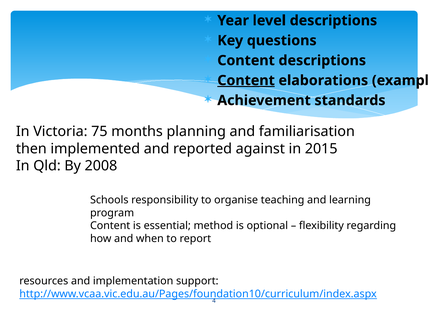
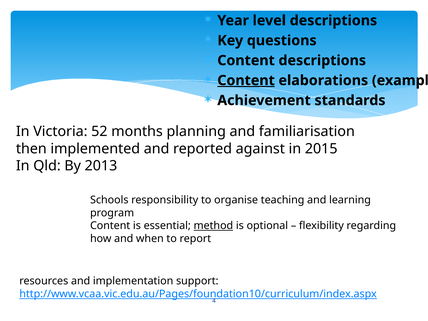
75: 75 -> 52
2008: 2008 -> 2013
method underline: none -> present
